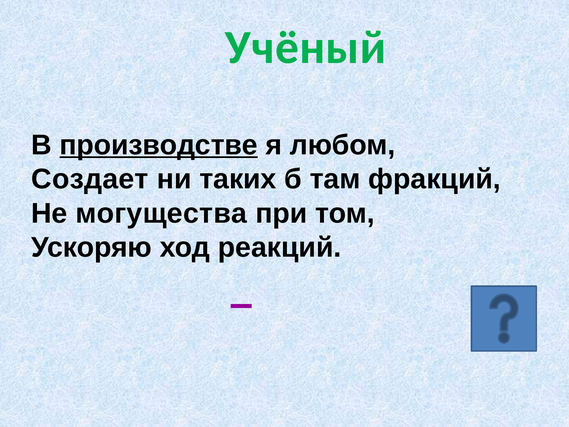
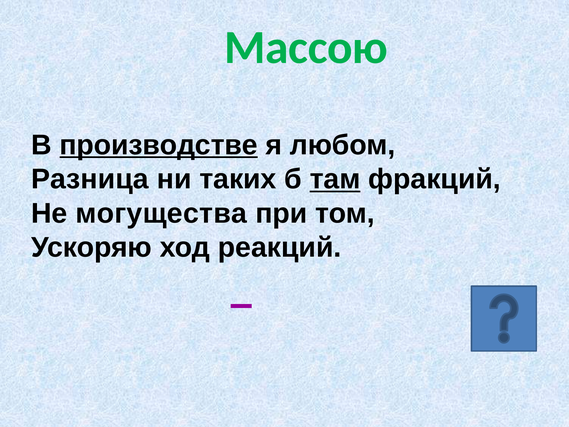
Учёный: Учёный -> Массою
Создает: Создает -> Разница
там underline: none -> present
